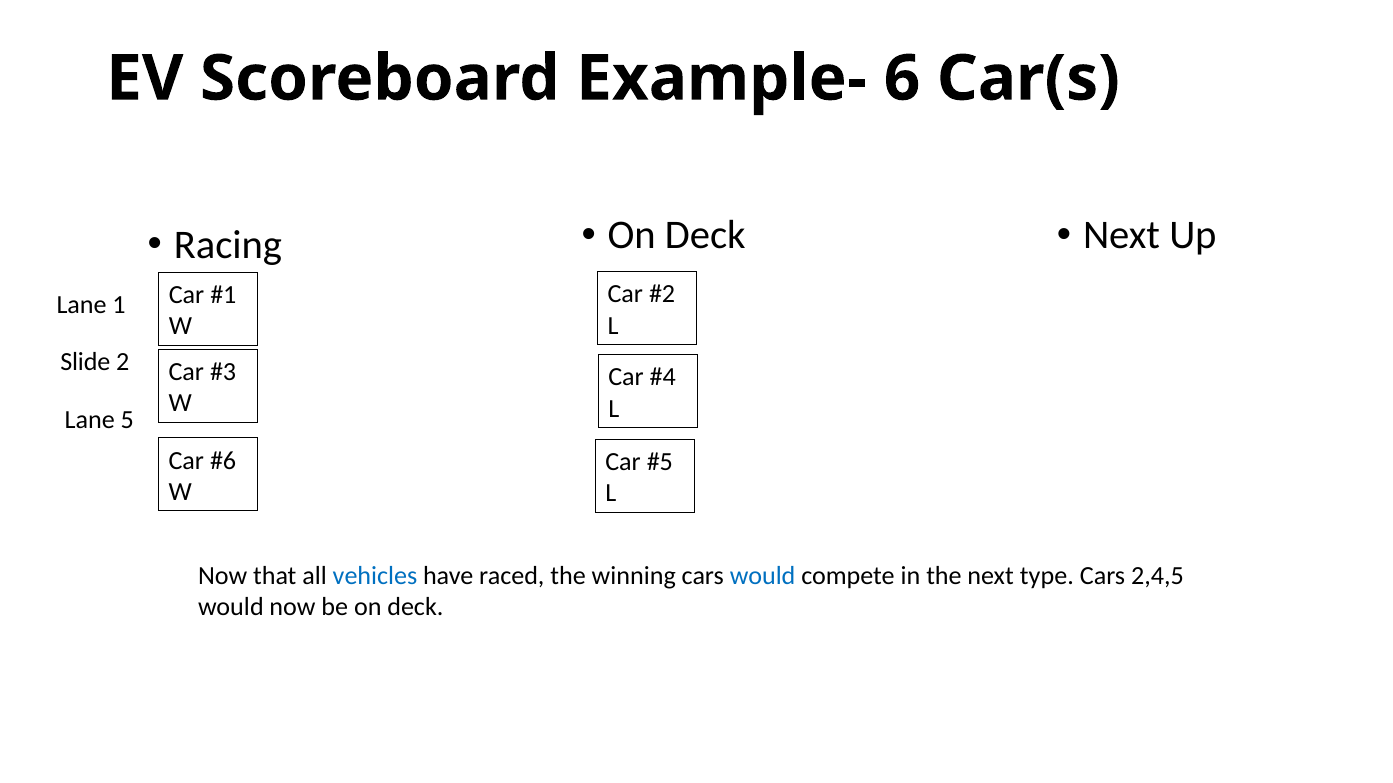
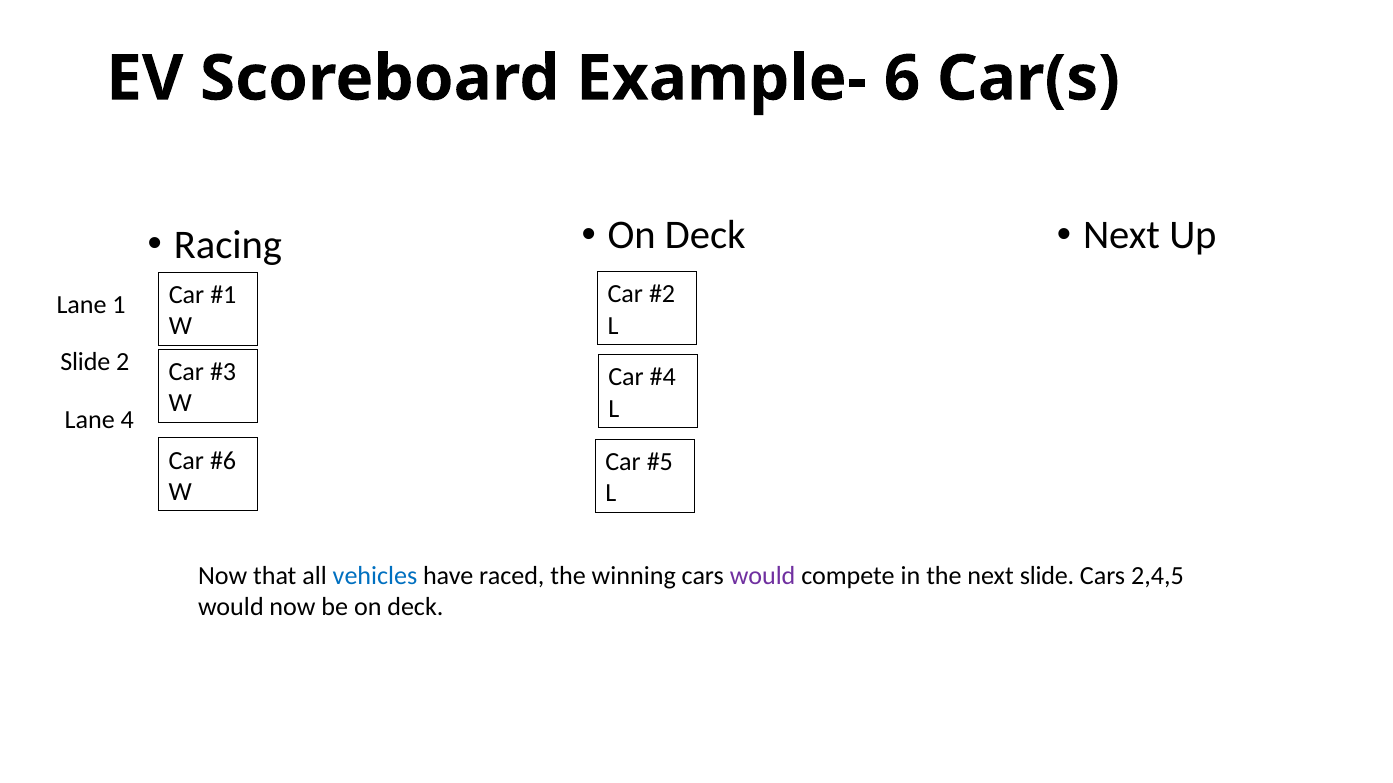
5: 5 -> 4
would at (763, 576) colour: blue -> purple
next type: type -> slide
